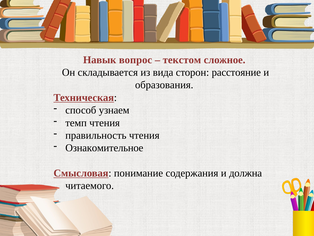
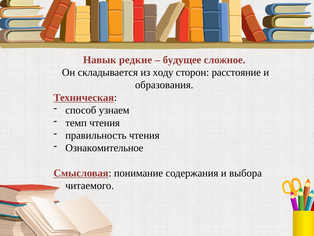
вопрос: вопрос -> редкие
текстом: текстом -> будущее
вида: вида -> ходу
должна: должна -> выбора
